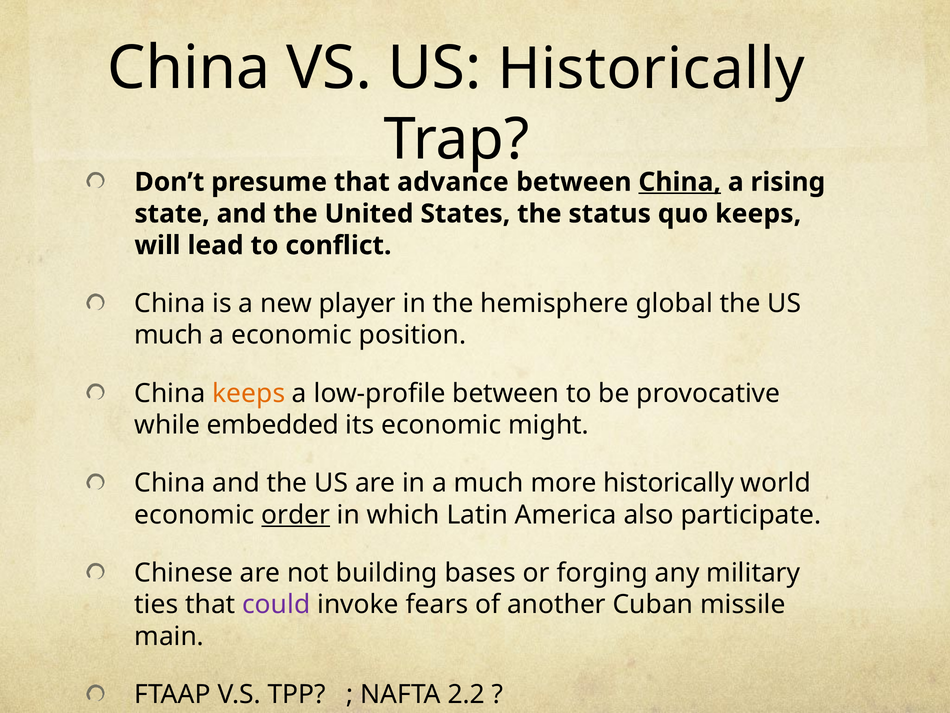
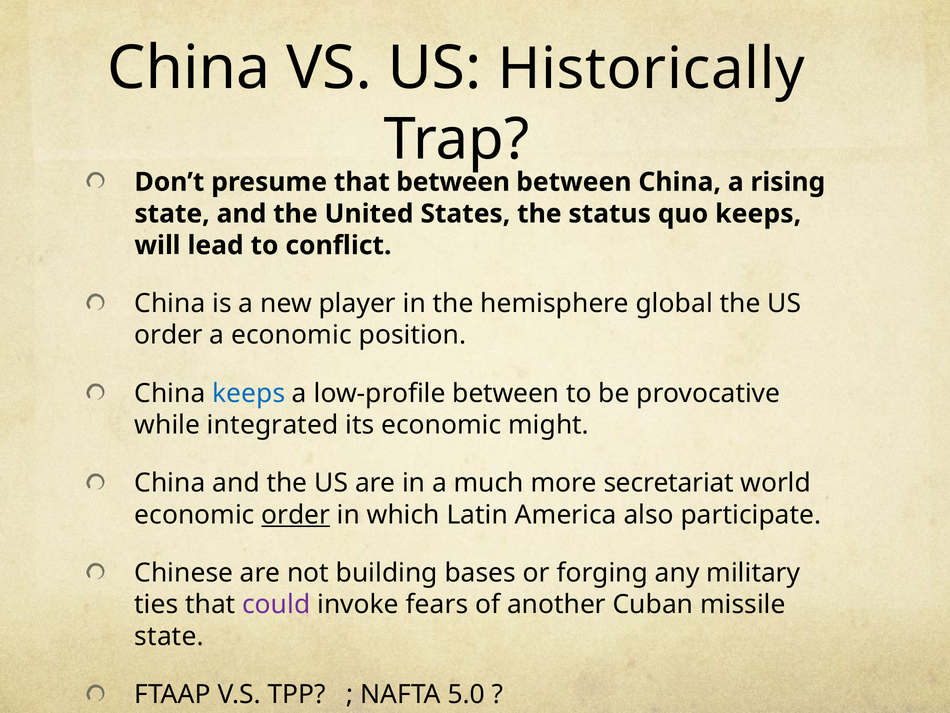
that advance: advance -> between
China at (680, 182) underline: present -> none
much at (169, 335): much -> order
keeps at (249, 393) colour: orange -> blue
embedded: embedded -> integrated
more historically: historically -> secretariat
main at (169, 636): main -> state
2.2: 2.2 -> 5.0
